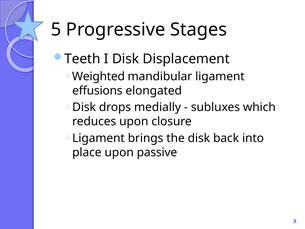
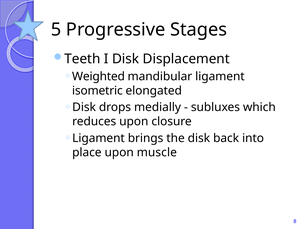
effusions: effusions -> isometric
passive: passive -> muscle
